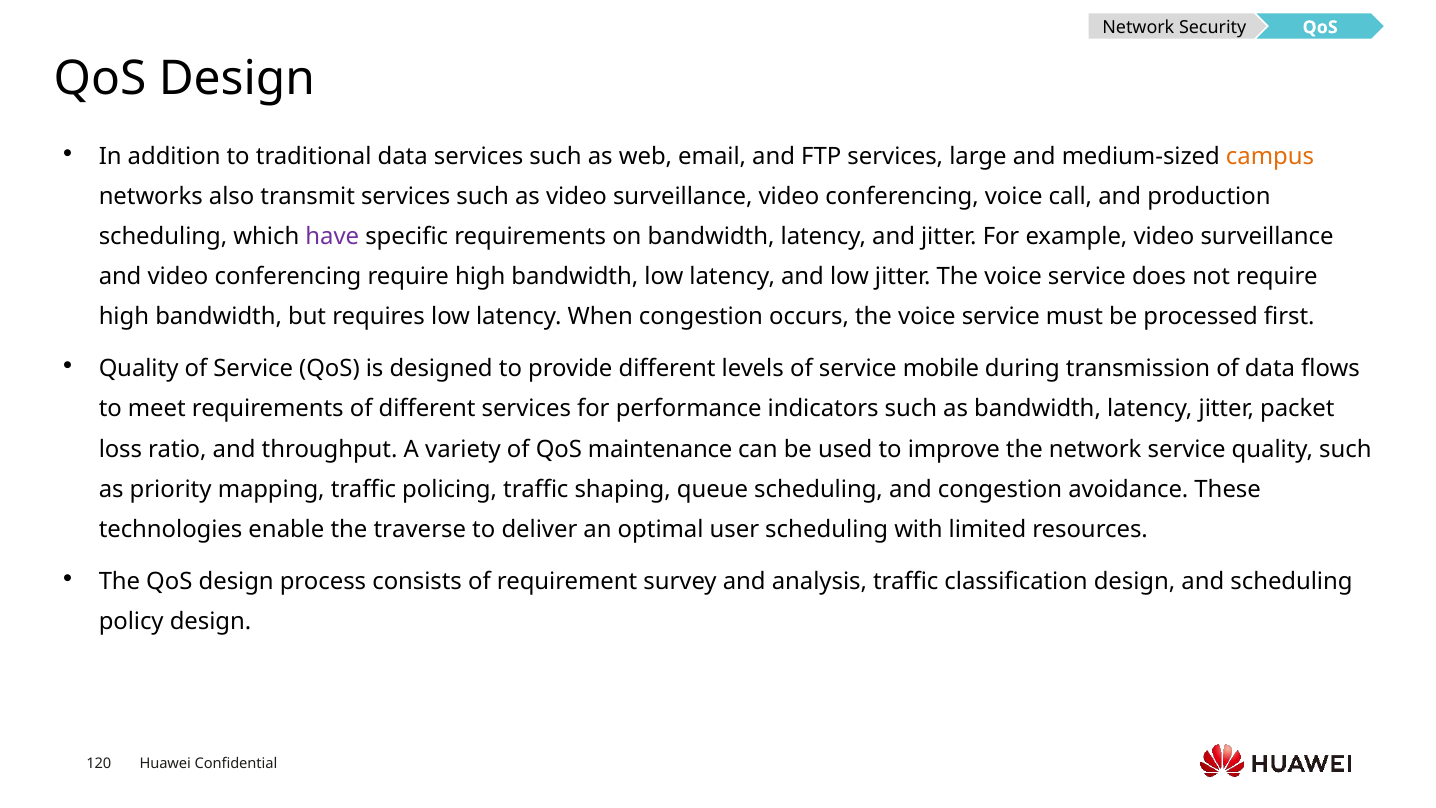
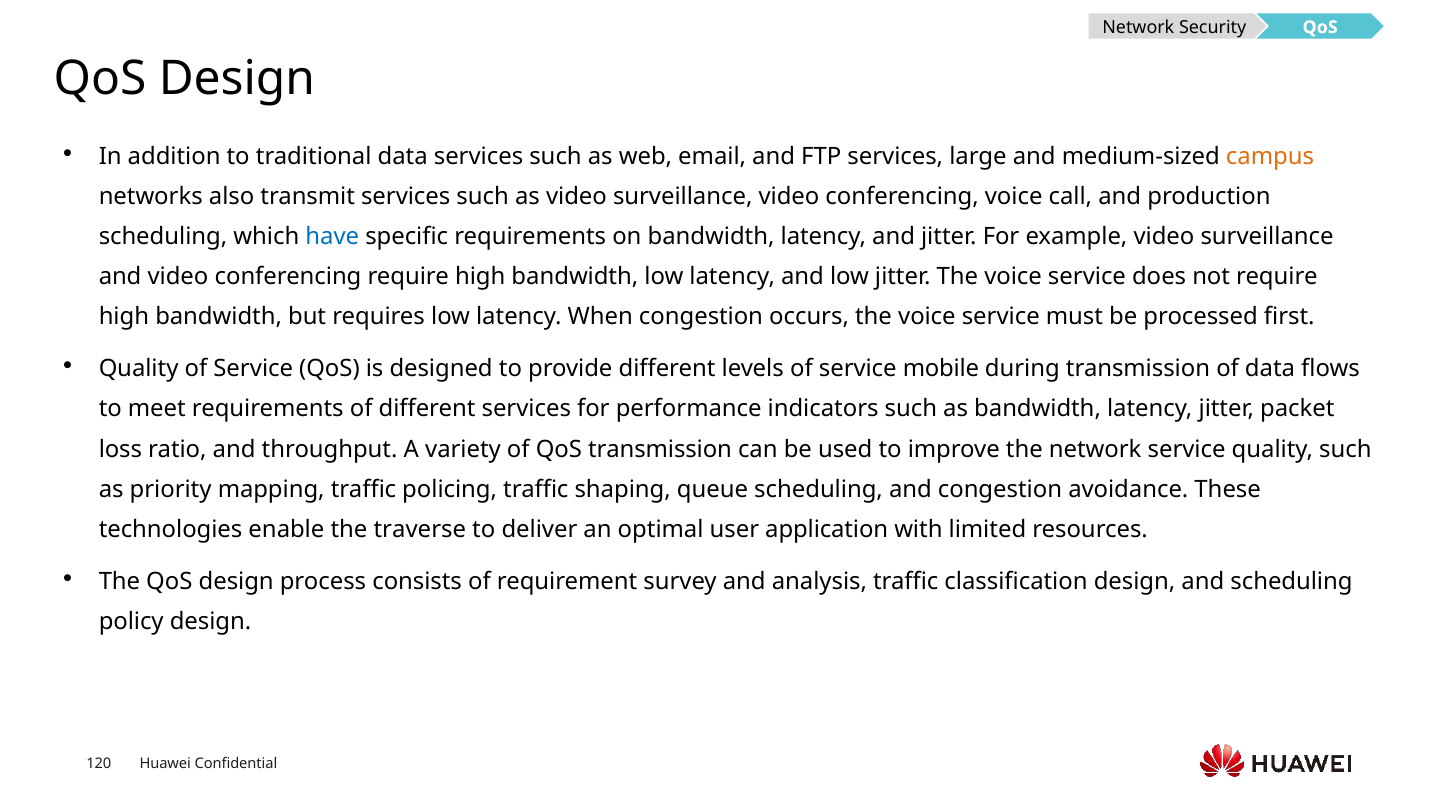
have colour: purple -> blue
QoS maintenance: maintenance -> transmission
user scheduling: scheduling -> application
